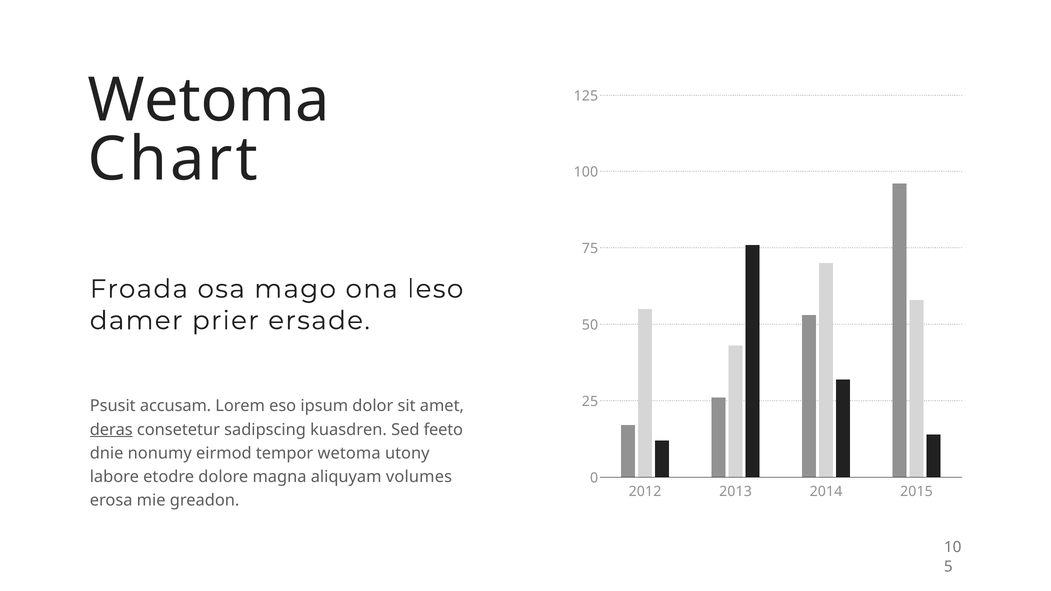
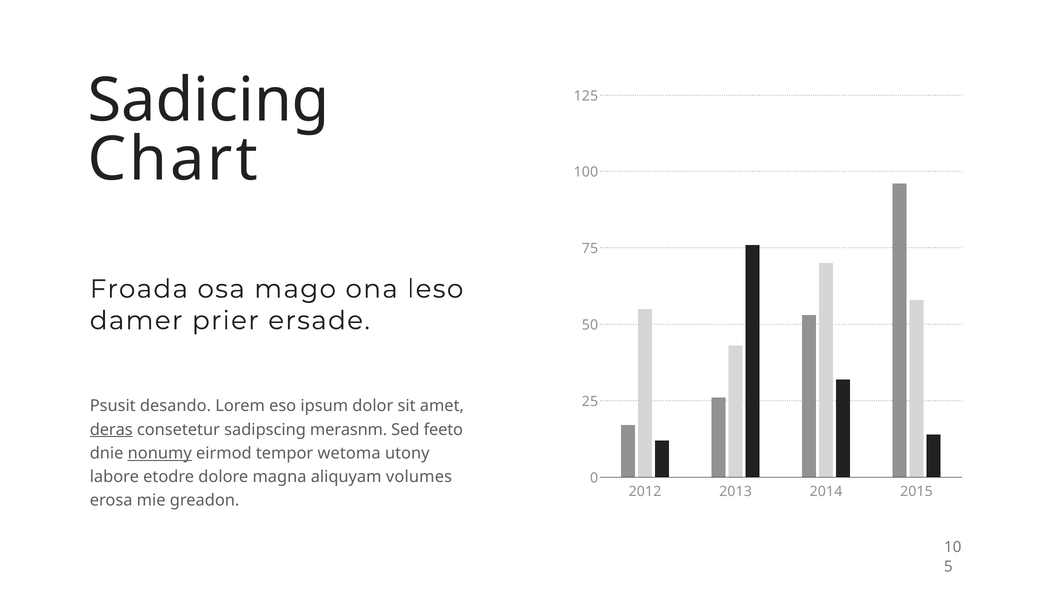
Wetoma at (209, 100): Wetoma -> Sadicing
accusam: accusam -> desando
kuasdren: kuasdren -> merasnm
nonumy underline: none -> present
